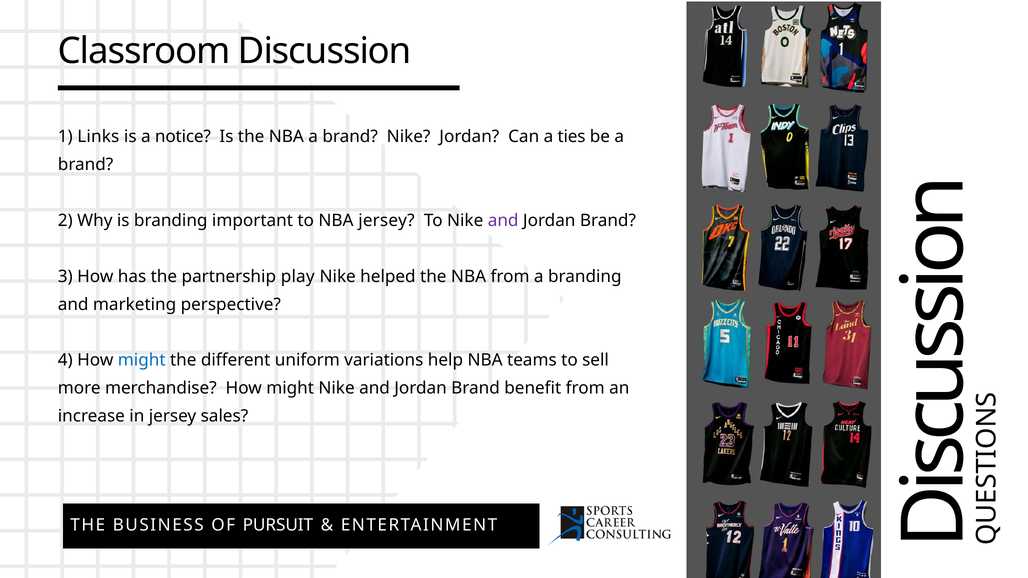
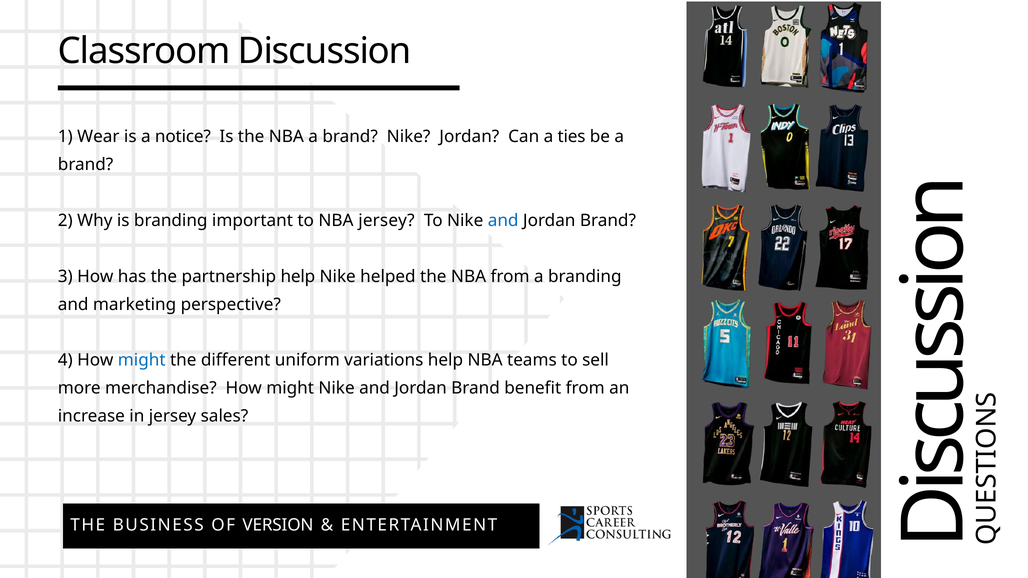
Links: Links -> Wear
and at (503, 221) colour: purple -> blue
partnership play: play -> help
PURSUIT: PURSUIT -> VERSION
